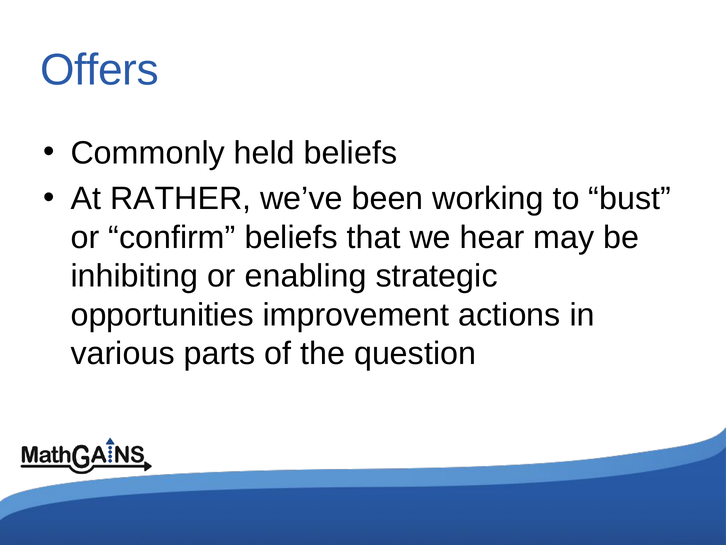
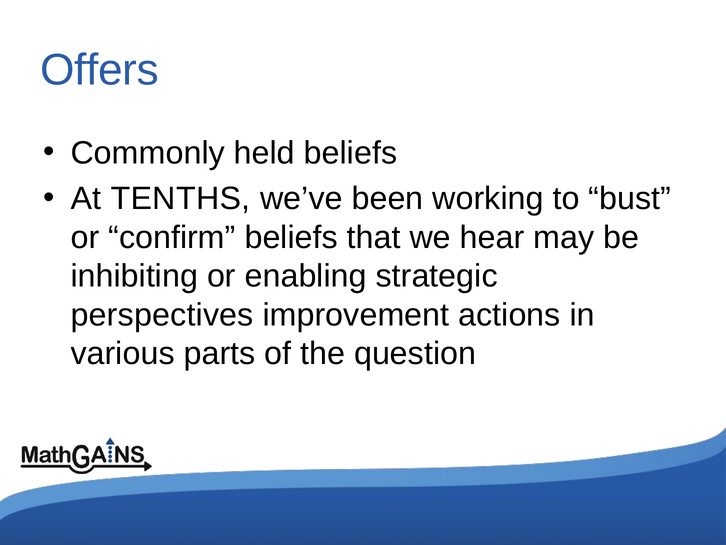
RATHER: RATHER -> TENTHS
opportunities: opportunities -> perspectives
